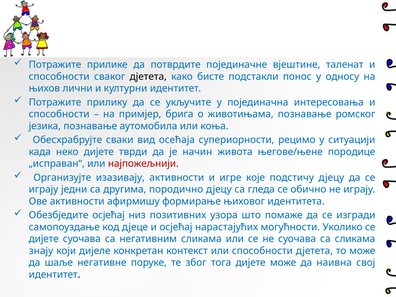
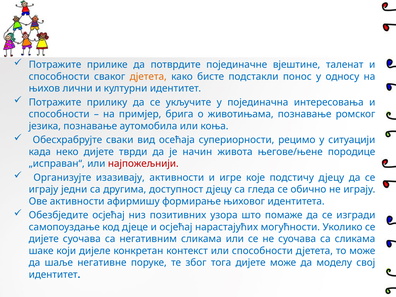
дјетета at (148, 77) colour: black -> orange
породично: породично -> доступност
знају: знају -> шаке
наивна: наивна -> моделу
